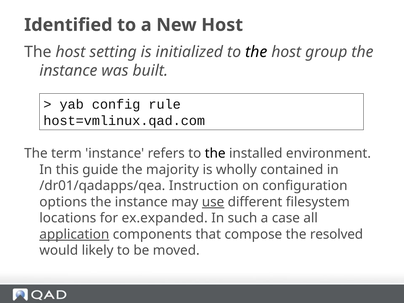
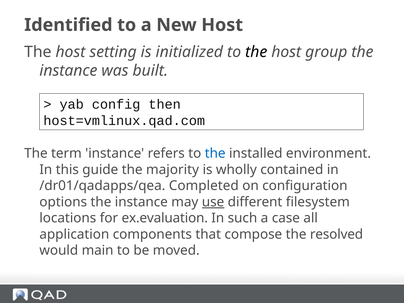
rule: rule -> then
the at (215, 154) colour: black -> blue
Instruction: Instruction -> Completed
ex.expanded: ex.expanded -> ex.evaluation
application underline: present -> none
likely: likely -> main
